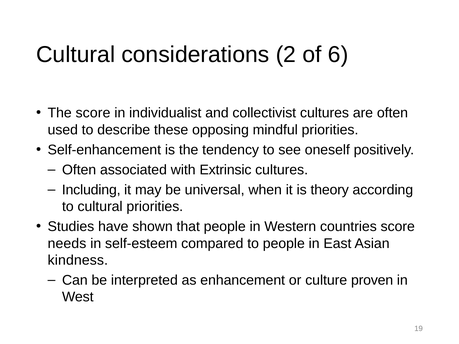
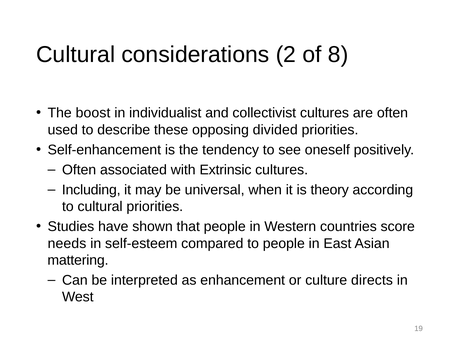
6: 6 -> 8
The score: score -> boost
mindful: mindful -> divided
kindness: kindness -> mattering
proven: proven -> directs
